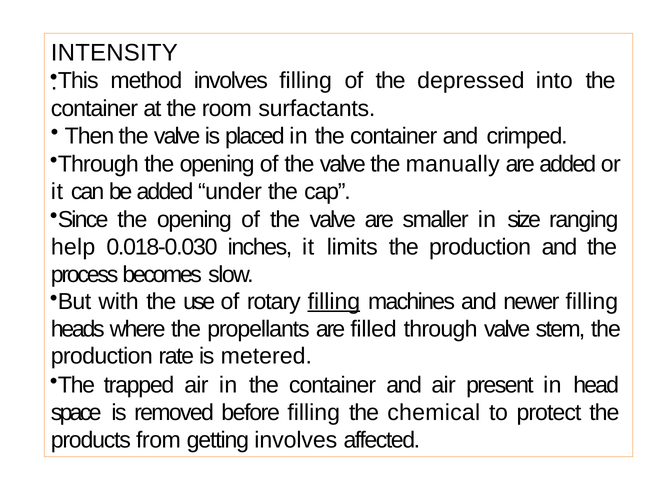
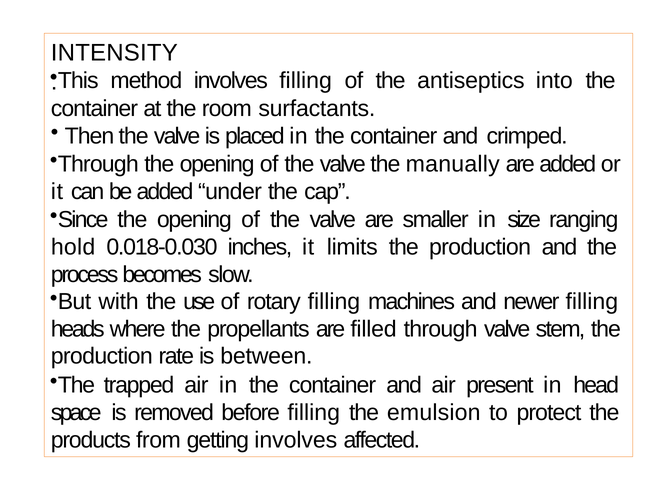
depressed: depressed -> antiseptics
help: help -> hold
filling at (334, 302) underline: present -> none
metered: metered -> between
chemical: chemical -> emulsion
